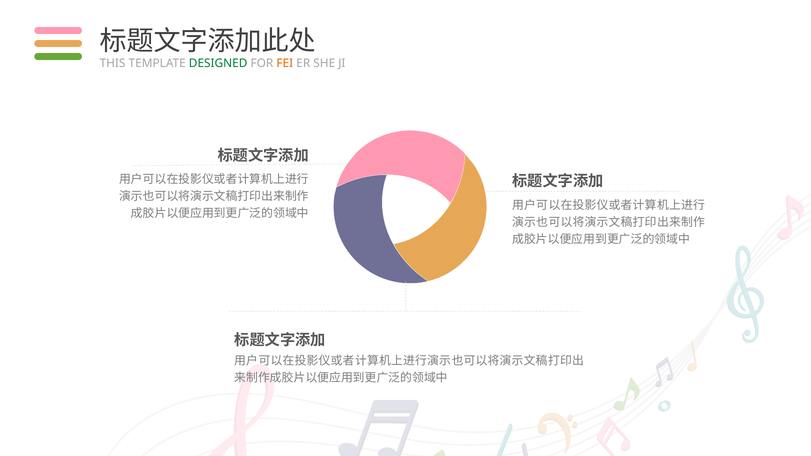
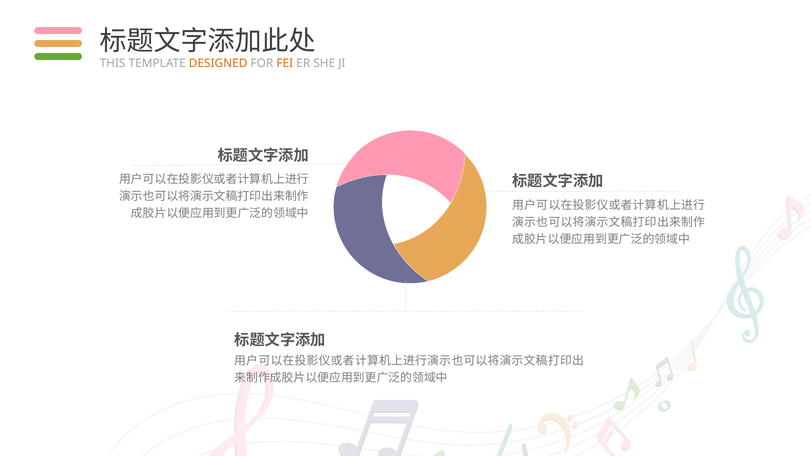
DESIGNED colour: green -> orange
